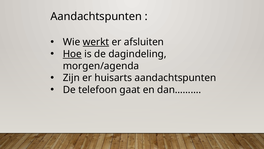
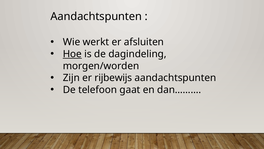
werkt underline: present -> none
morgen/agenda: morgen/agenda -> morgen/worden
huisarts: huisarts -> rijbewijs
